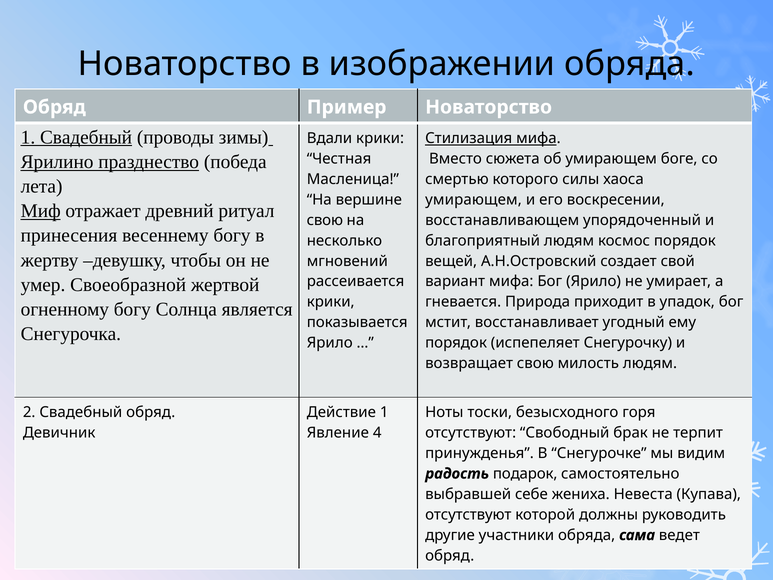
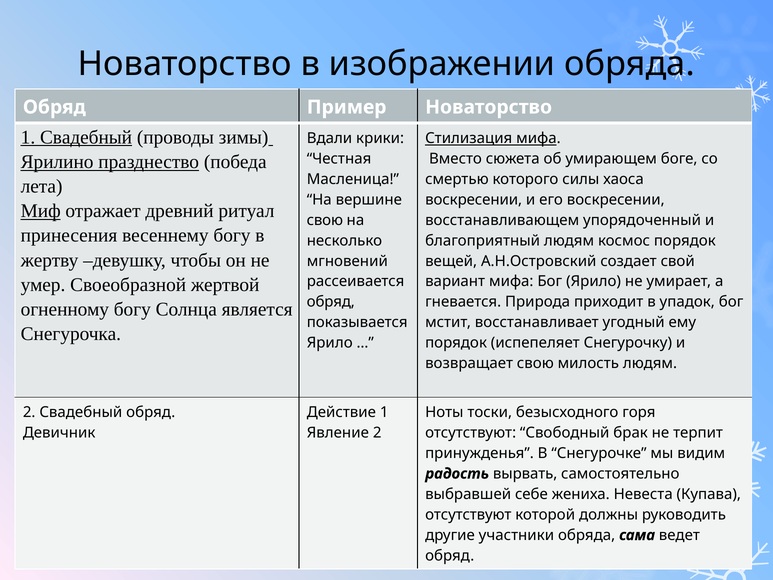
умирающем at (474, 199): умирающем -> воскресении
крики at (331, 302): крики -> обряд
Явление 4: 4 -> 2
подарок: подарок -> вырвать
